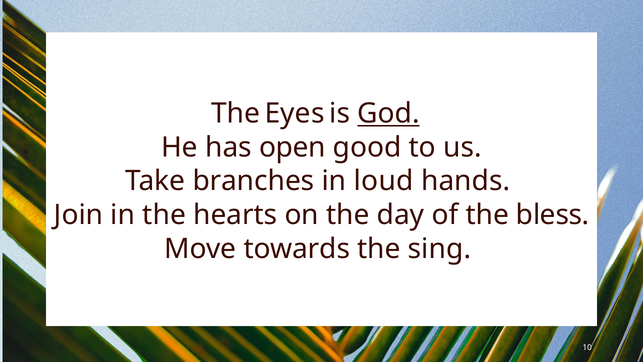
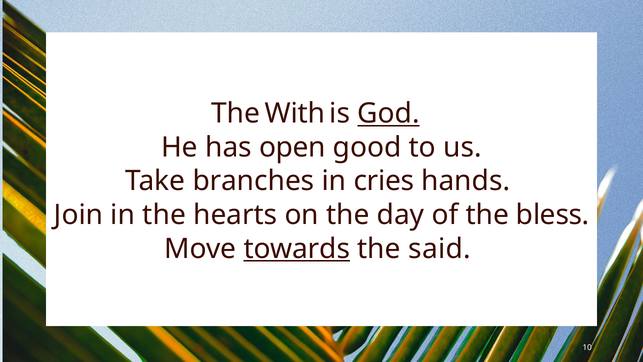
Eyes: Eyes -> With
loud: loud -> cries
towards underline: none -> present
sing: sing -> said
